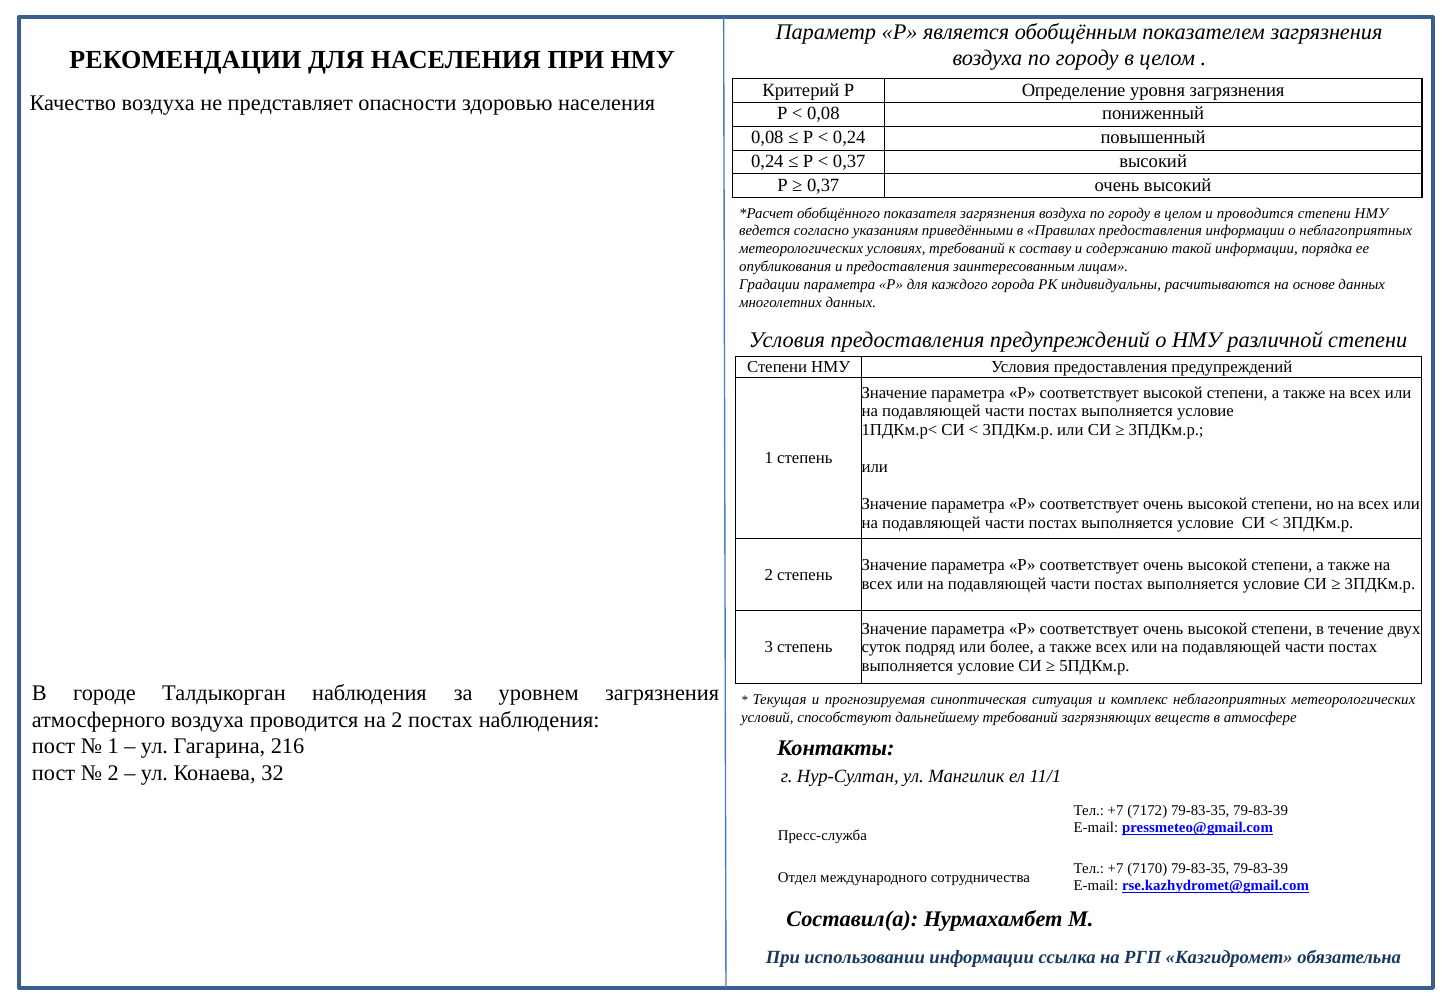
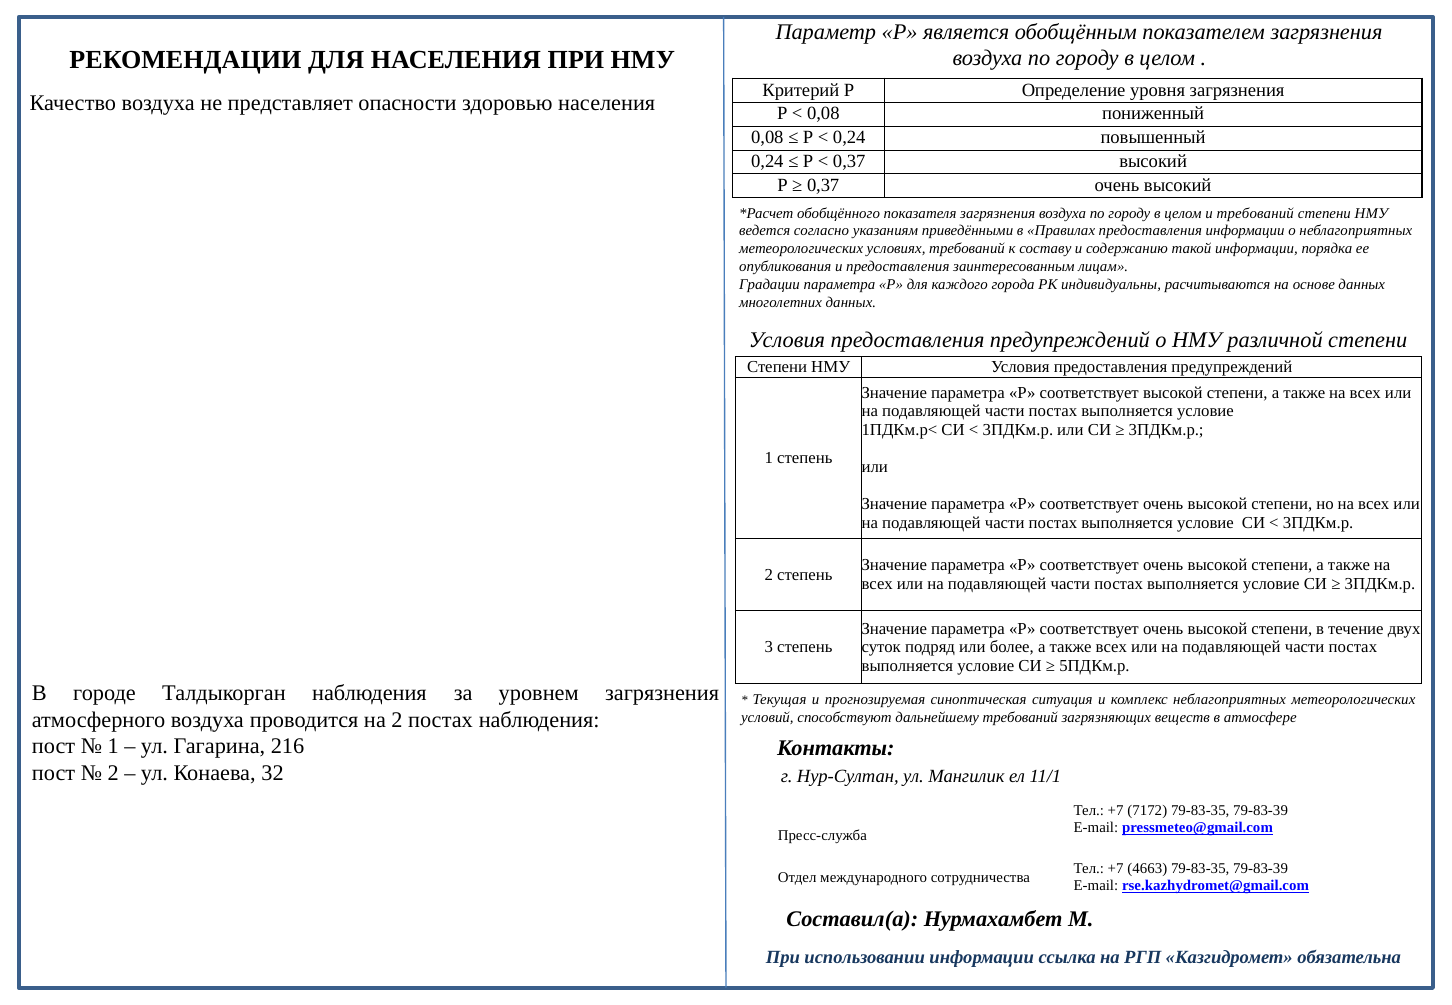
и проводится: проводится -> требований
7170: 7170 -> 4663
